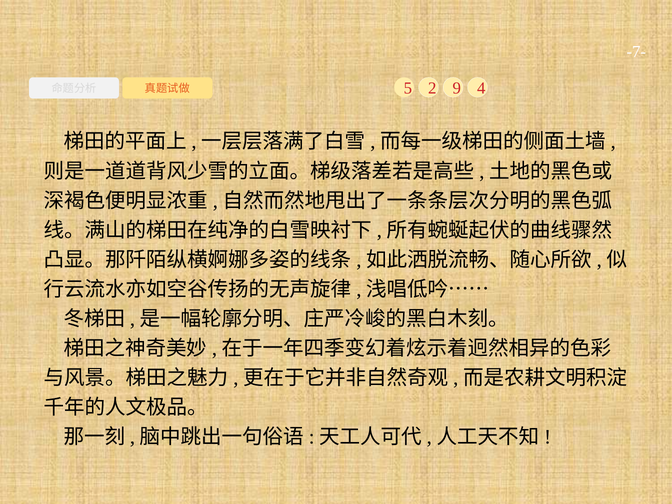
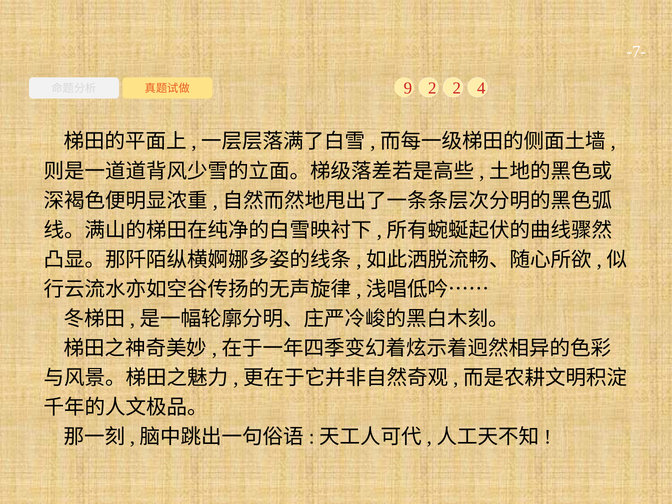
5: 5 -> 9
2 9: 9 -> 2
